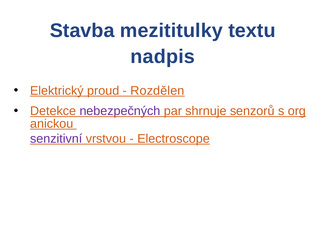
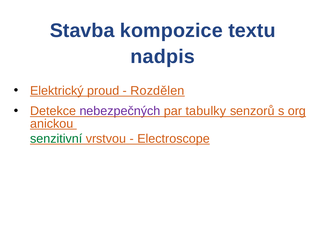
mezititulky: mezititulky -> kompozice
shrnuje: shrnuje -> tabulky
senzitivní colour: purple -> green
